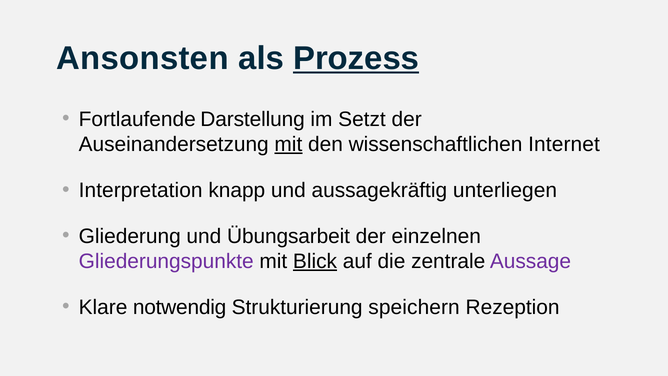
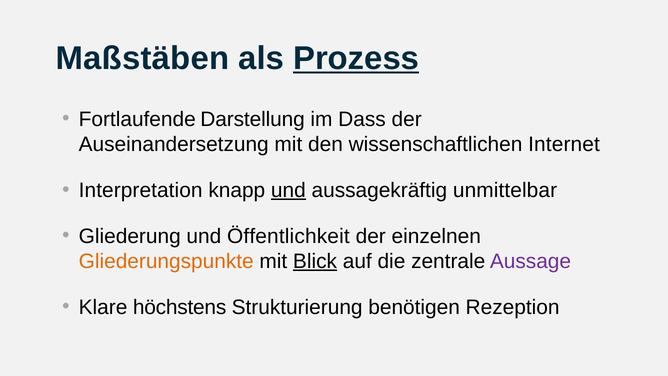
Ansonsten: Ansonsten -> Maßstäben
Setzt: Setzt -> Dass
mit at (288, 144) underline: present -> none
und at (288, 190) underline: none -> present
unterliegen: unterliegen -> unmittelbar
Übungsarbeit: Übungsarbeit -> Öffentlichkeit
Gliederungspunkte colour: purple -> orange
notwendig: notwendig -> höchstens
speichern: speichern -> benötigen
